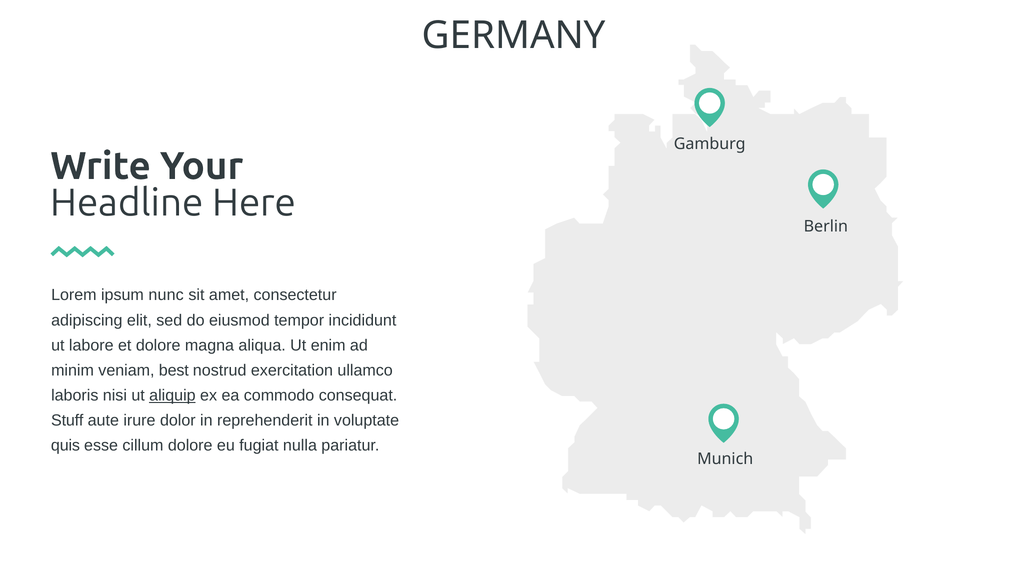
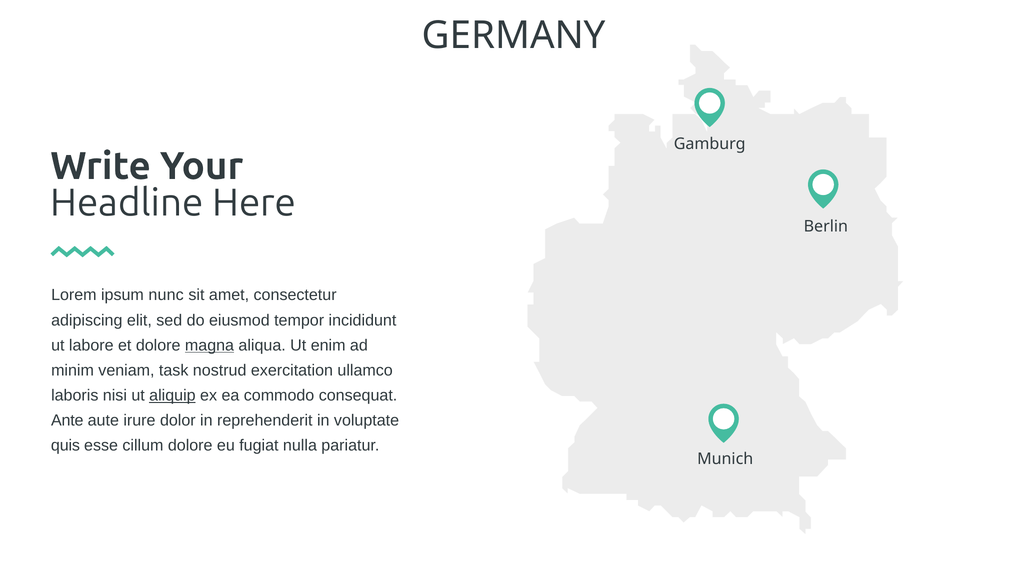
magna underline: none -> present
best: best -> task
Stuff: Stuff -> Ante
